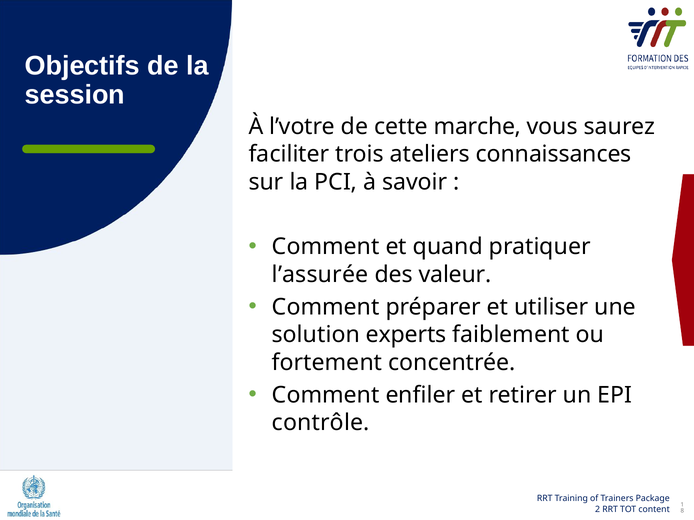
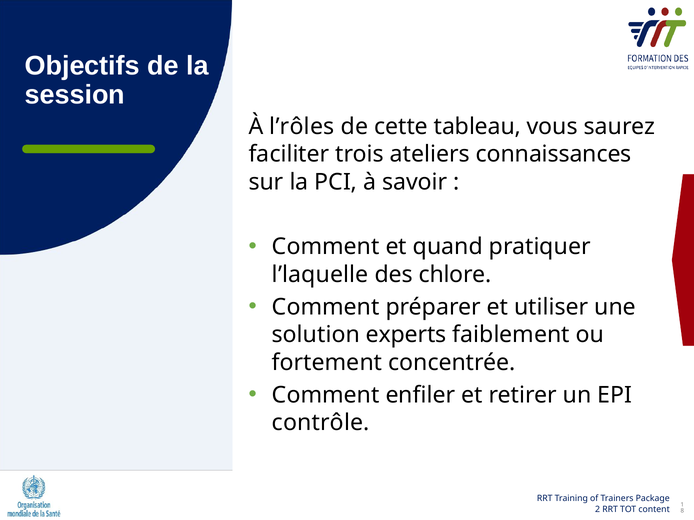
l’votre: l’votre -> l’rôles
marche: marche -> tableau
l’assurée: l’assurée -> l’laquelle
valeur: valeur -> chlore
